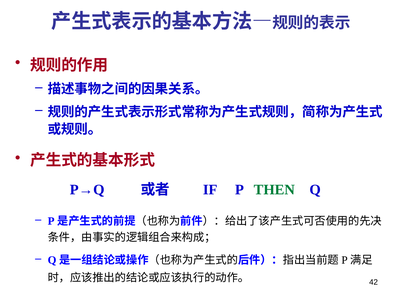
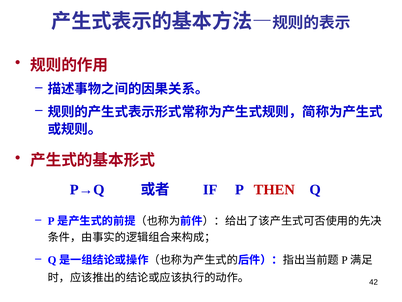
THEN colour: green -> red
